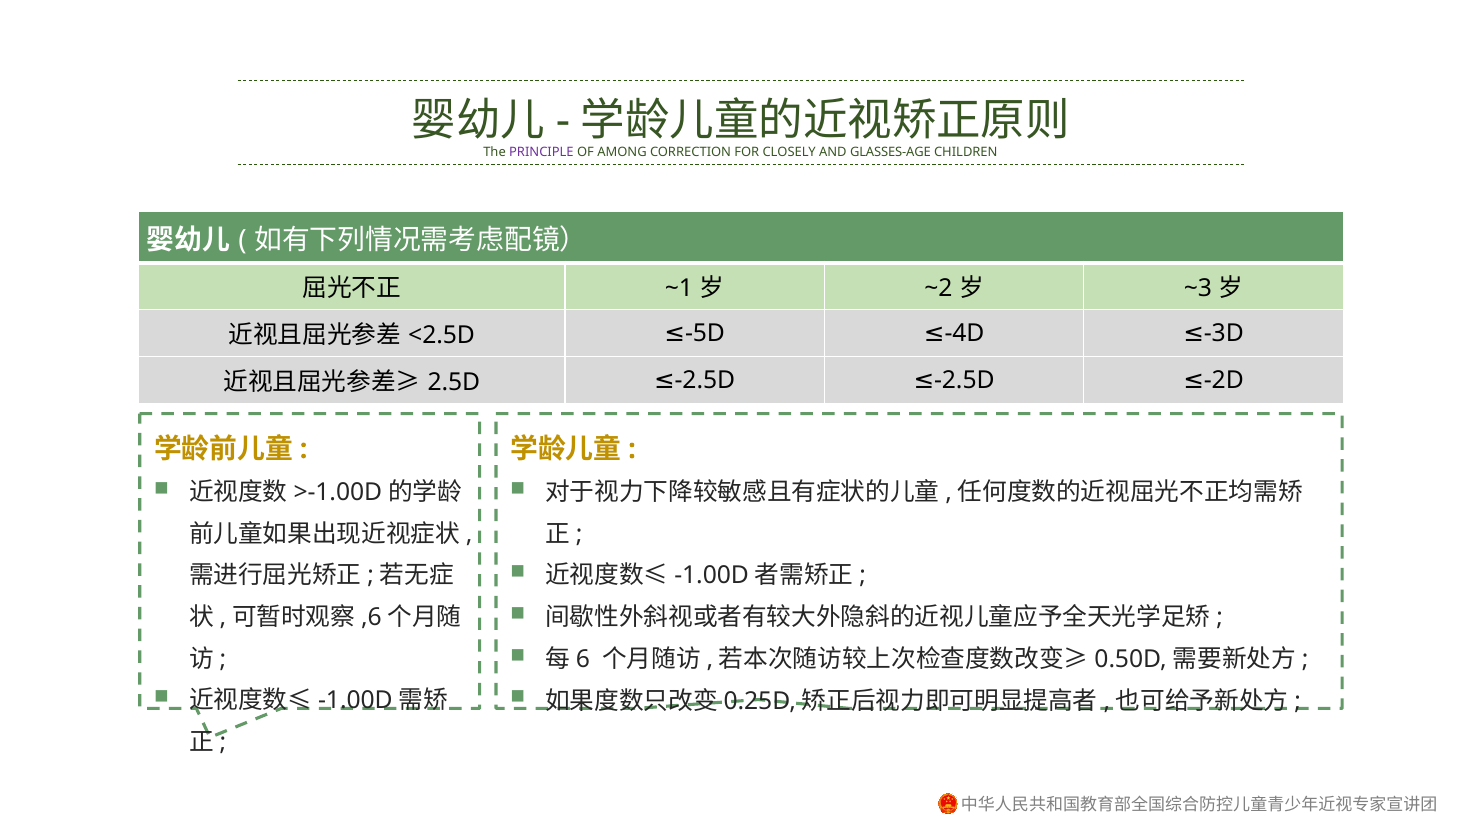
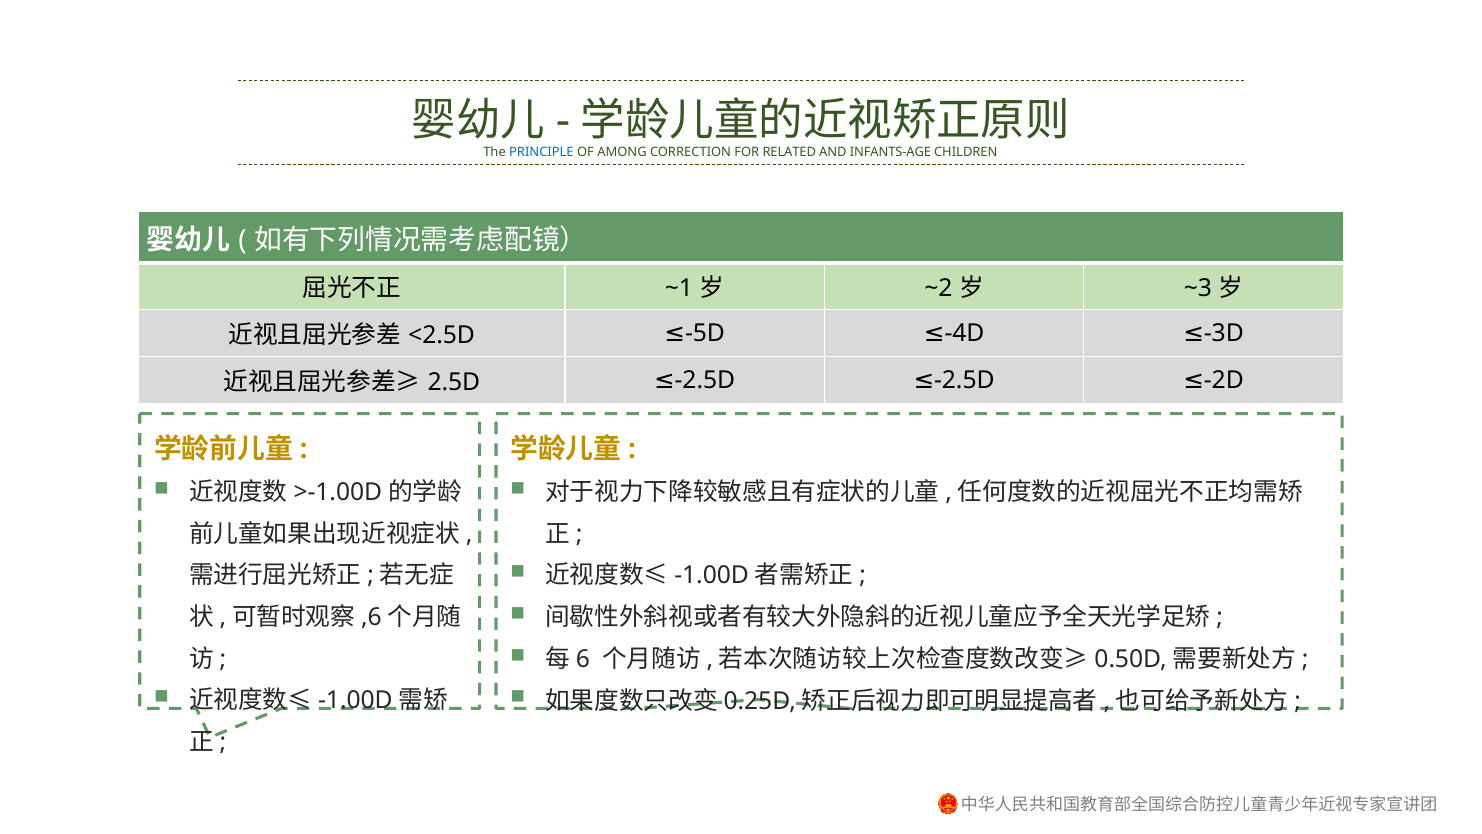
PRINCIPLE colour: purple -> blue
CLOSELY: CLOSELY -> RELATED
GLASSES-AGE: GLASSES-AGE -> INFANTS-AGE
